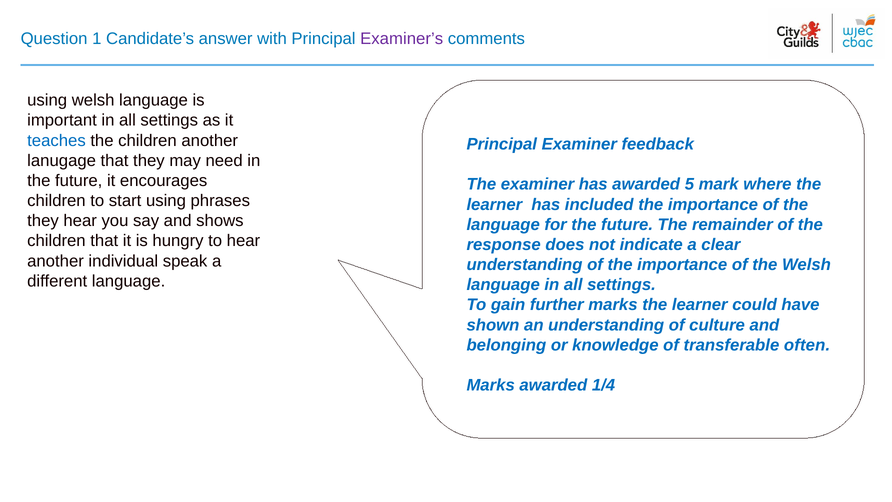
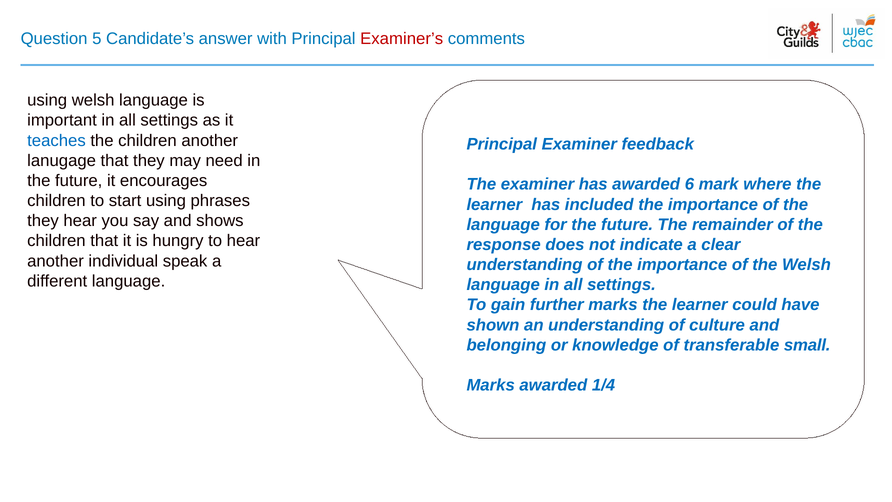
1: 1 -> 5
Examiner’s colour: purple -> red
5: 5 -> 6
often: often -> small
